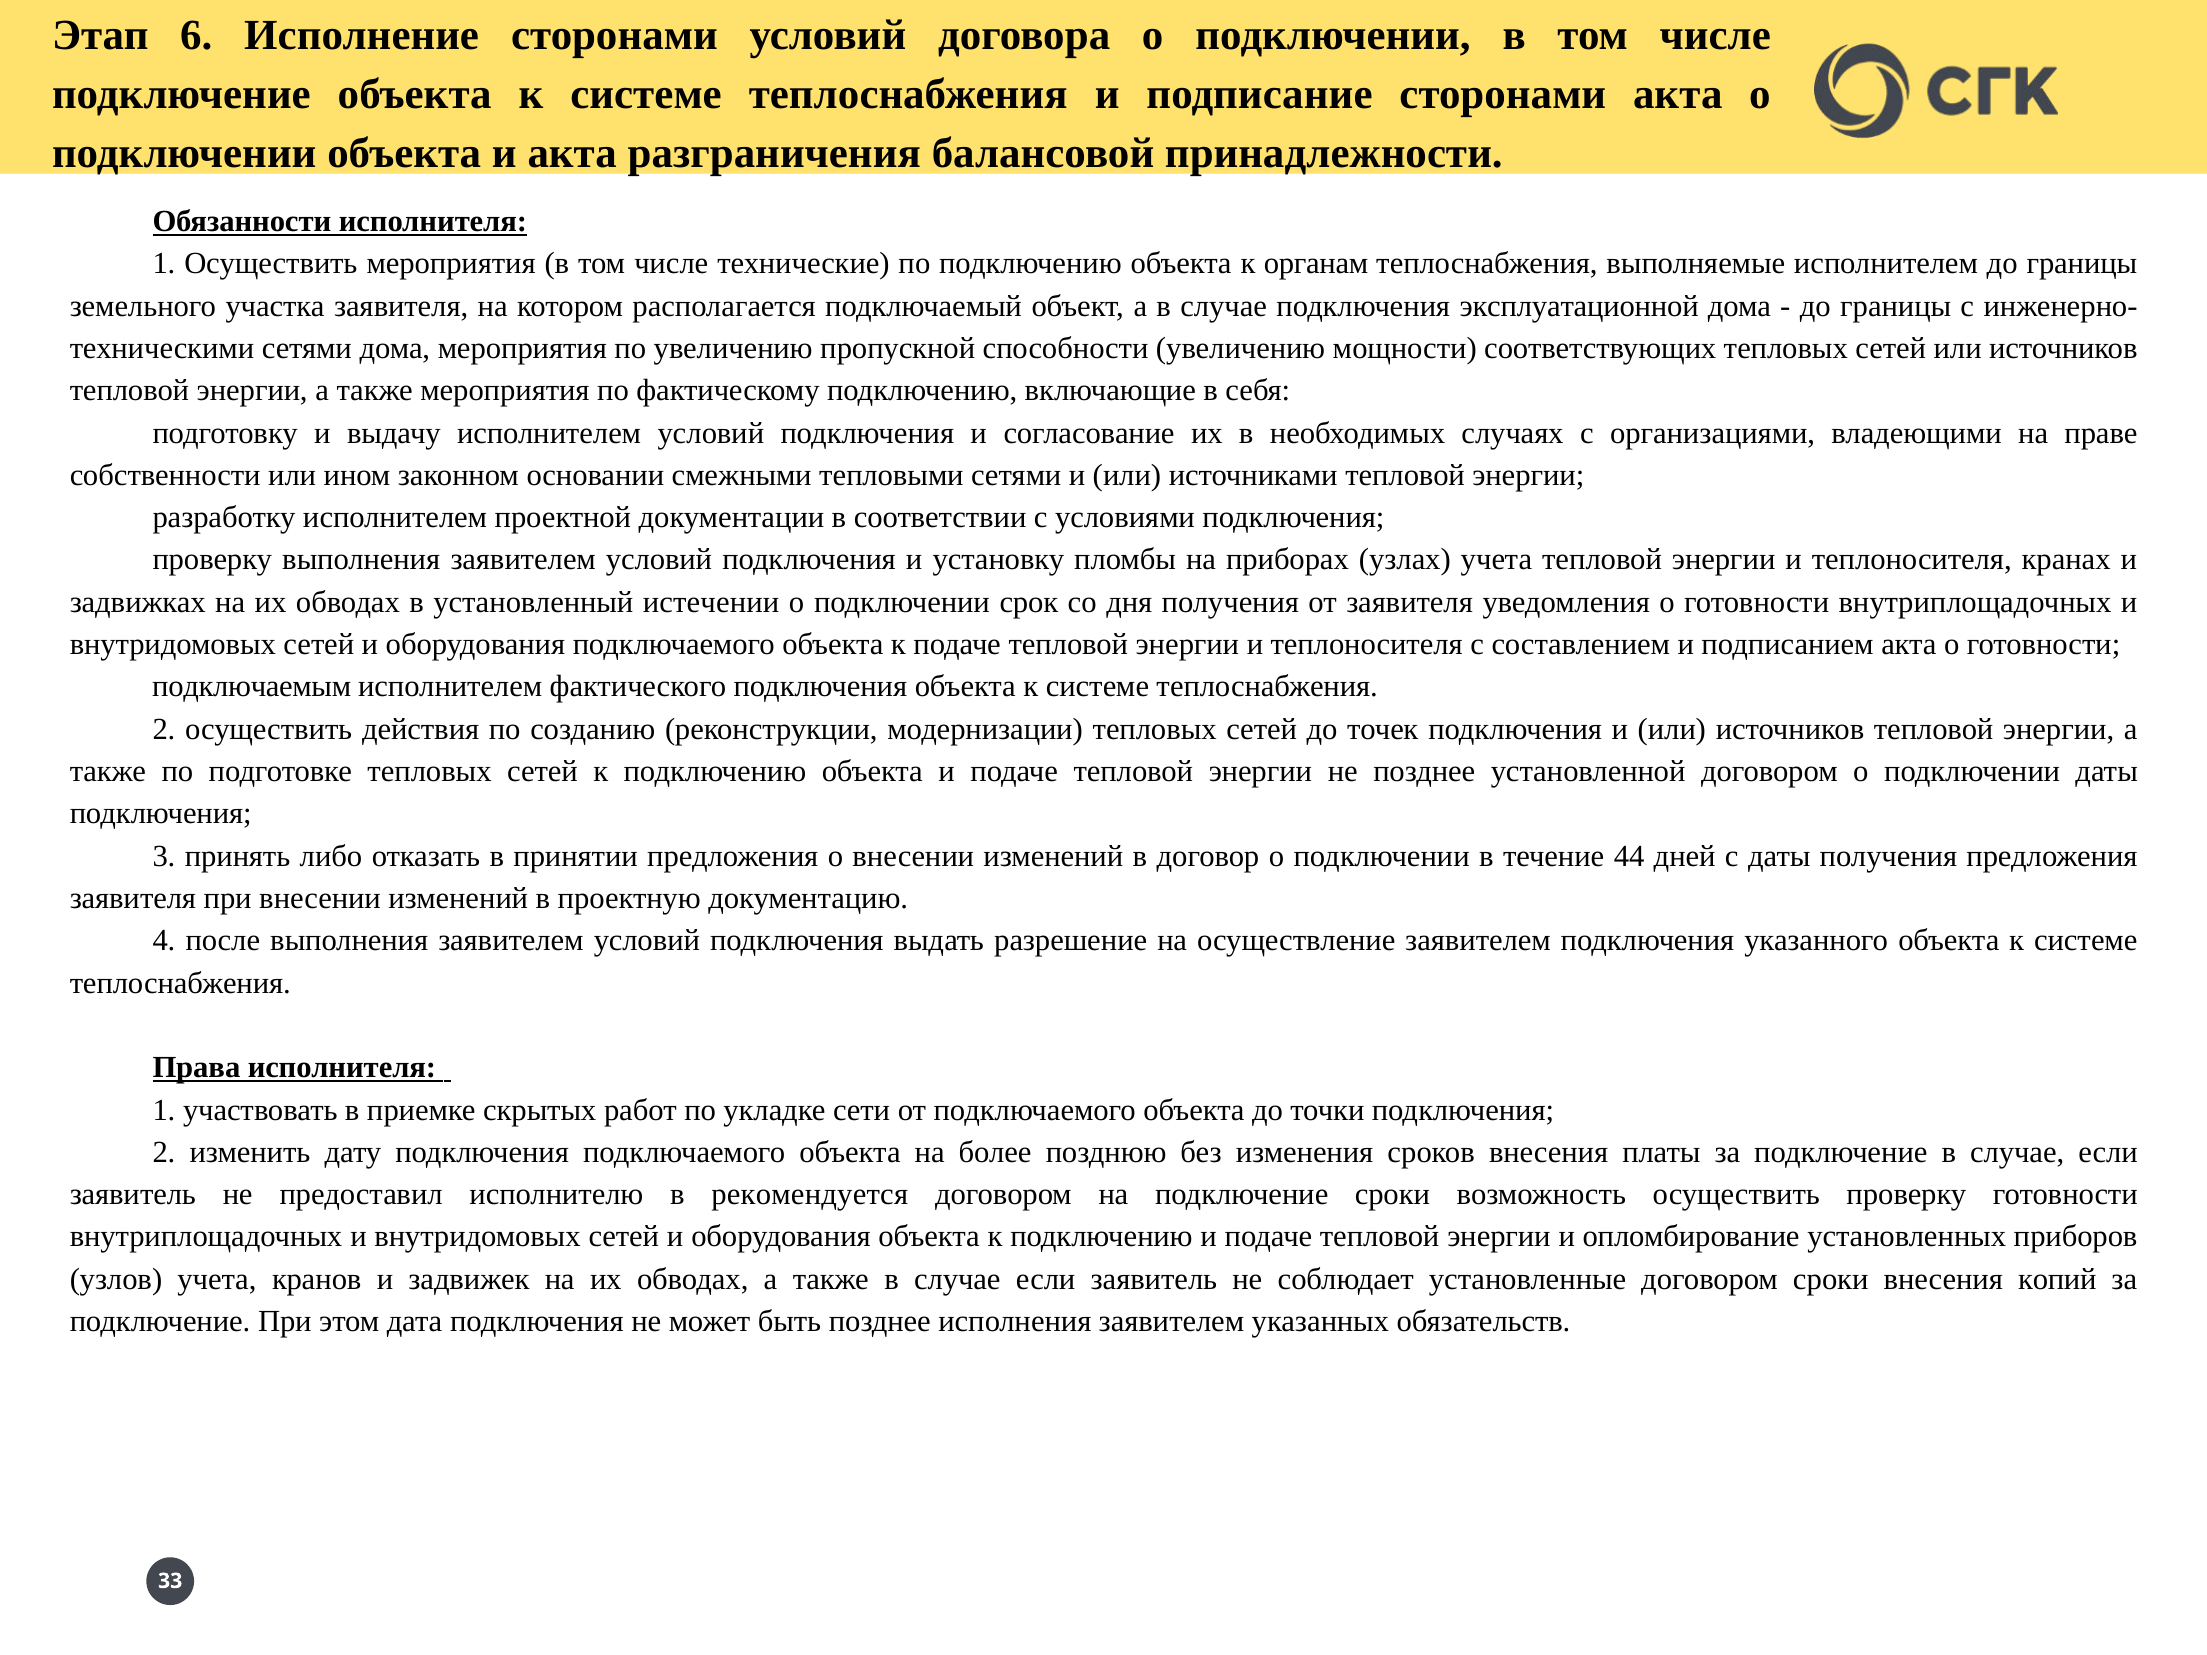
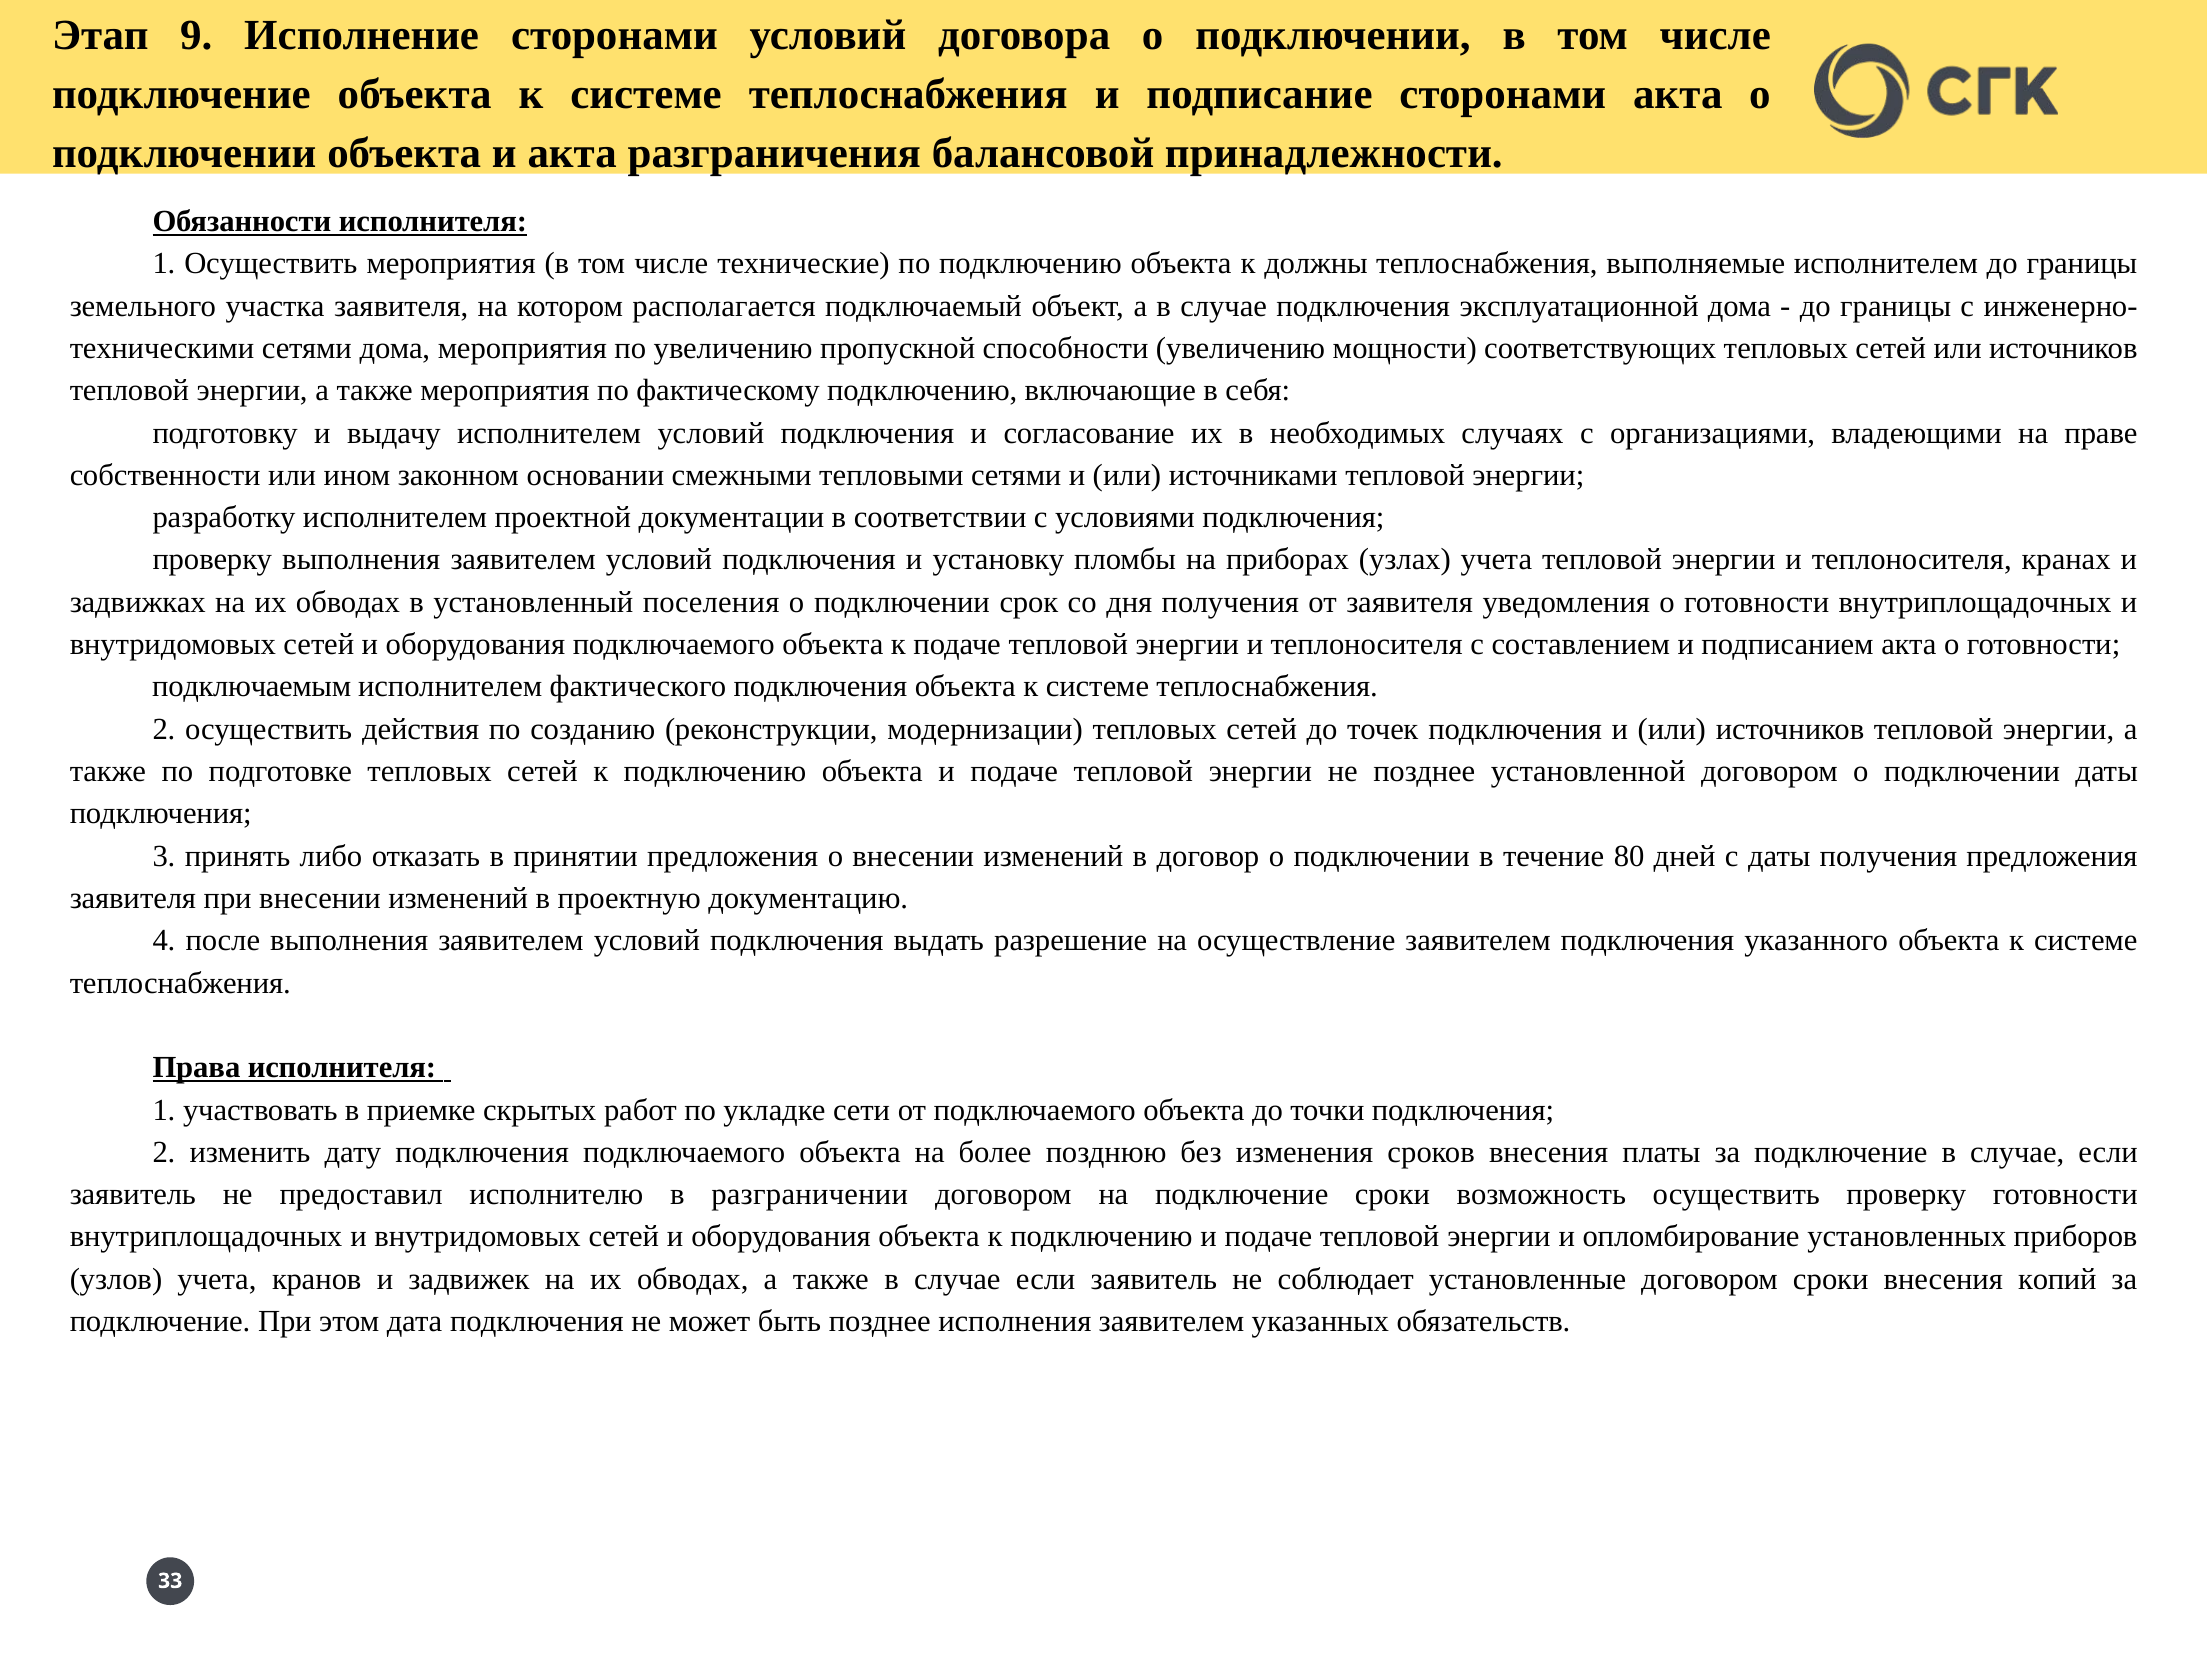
6: 6 -> 9
органам: органам -> должны
истечении: истечении -> поселения
44: 44 -> 80
рекомендуется: рекомендуется -> разграничении
